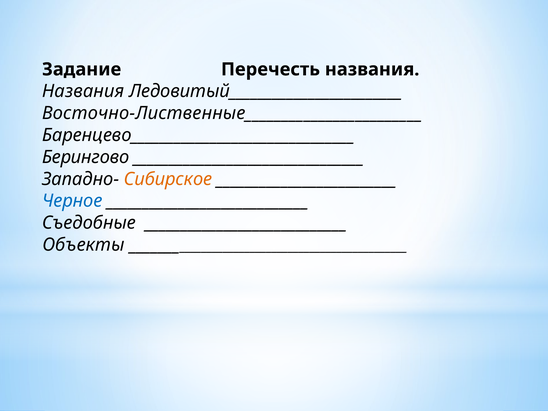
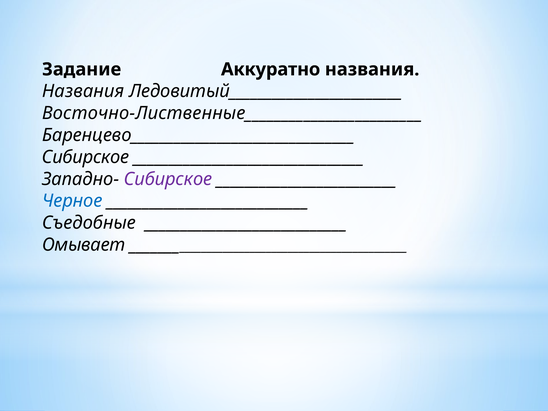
Перечесть: Перечесть -> Аккуратно
Берингово at (86, 157): Берингово -> Сибирское
Сибирское at (168, 179) colour: orange -> purple
Объекты: Объекты -> Омывает
